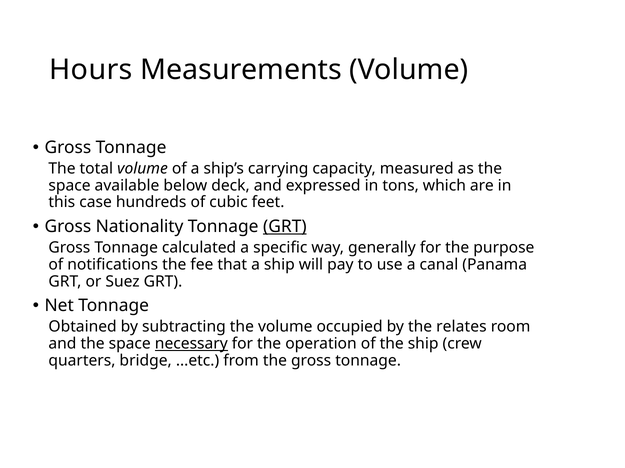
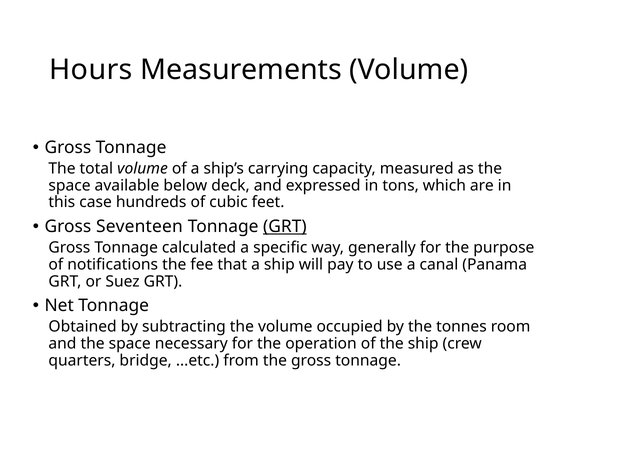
Nationality: Nationality -> Seventeen
relates: relates -> tonnes
necessary underline: present -> none
